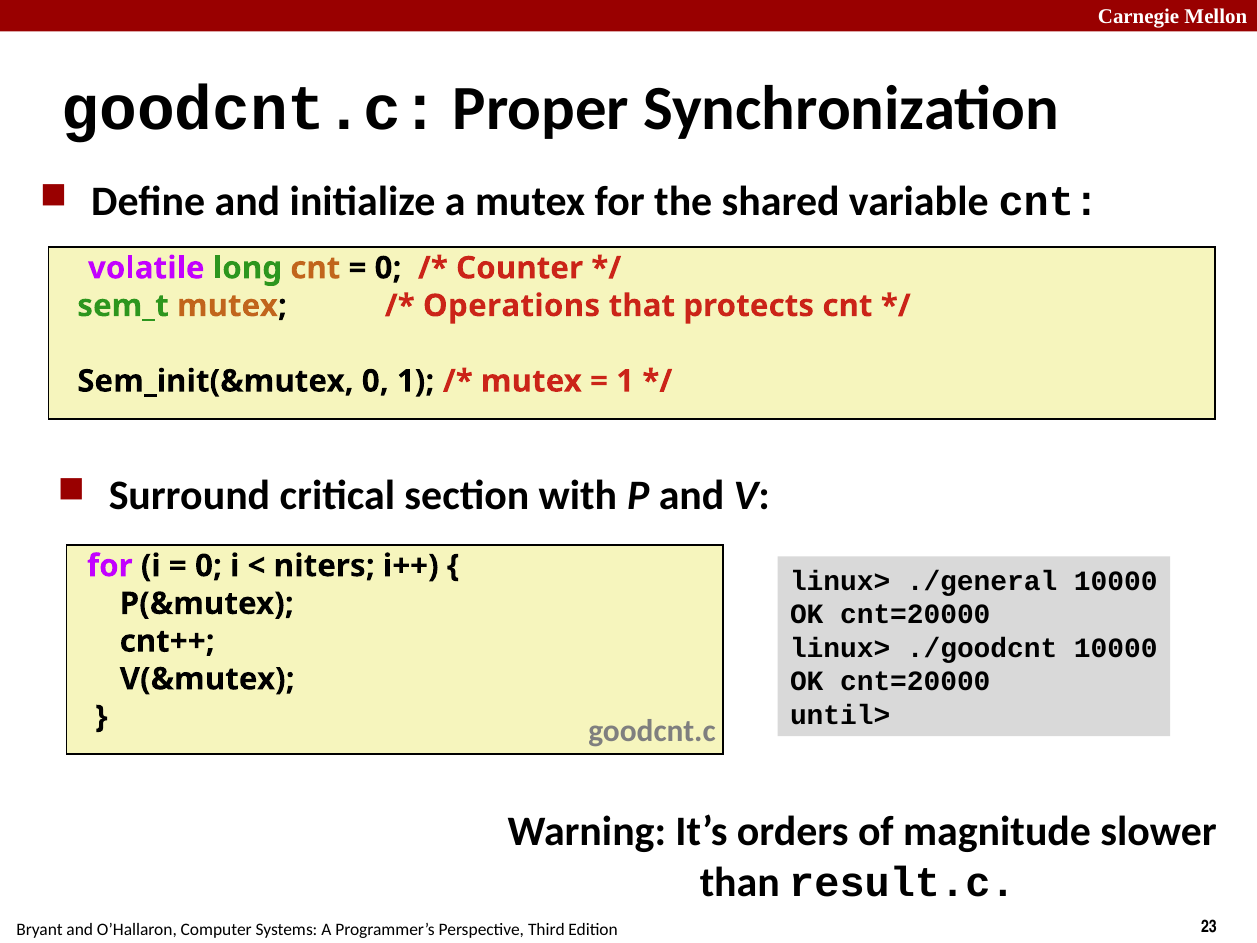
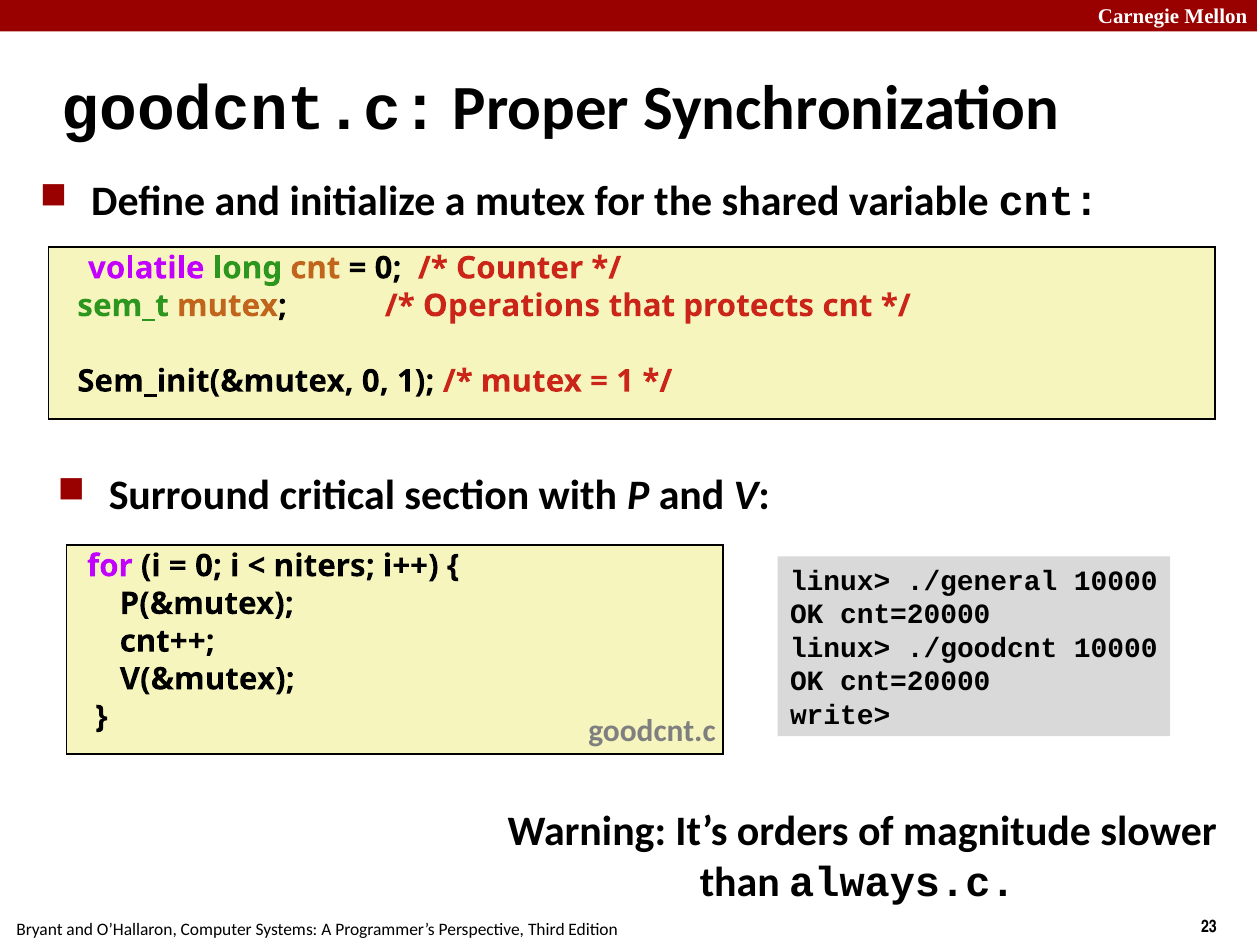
until>: until> -> write>
result.c: result.c -> always.c
